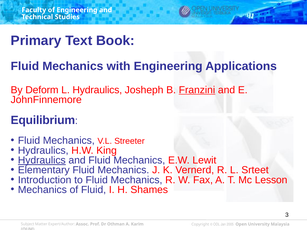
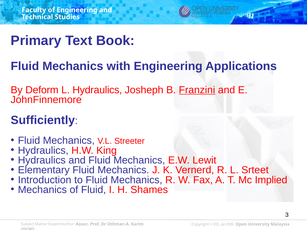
Equilibrium: Equilibrium -> Sufficiently
Hydraulics at (42, 160) underline: present -> none
Lesson: Lesson -> Implied
